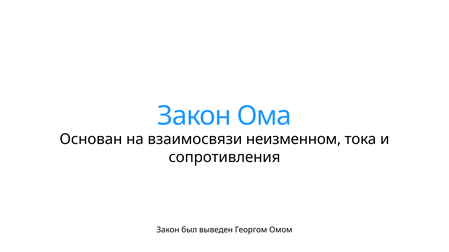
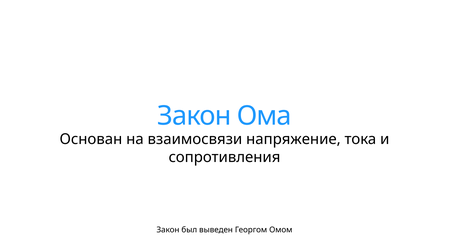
неизменном: неизменном -> напряжение
